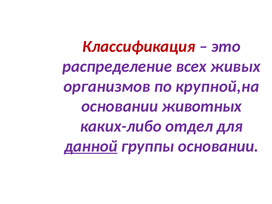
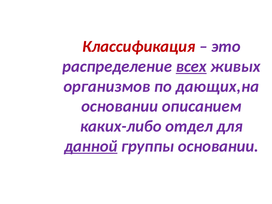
всех underline: none -> present
крупной,на: крупной,на -> дающих,на
животных: животных -> описанием
